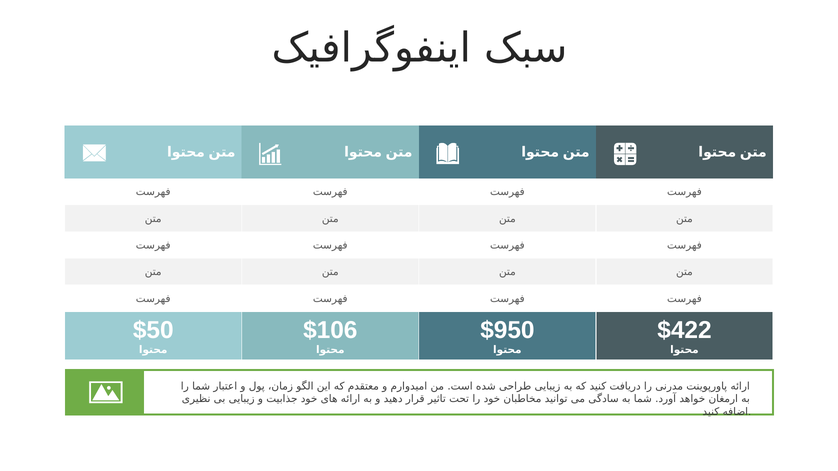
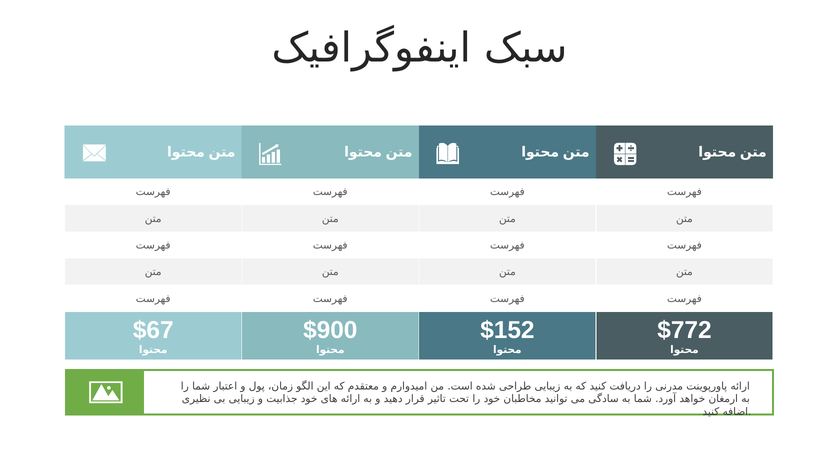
$50: $50 -> $67
$106: $106 -> $900
$950: $950 -> $152
$422: $422 -> $772
